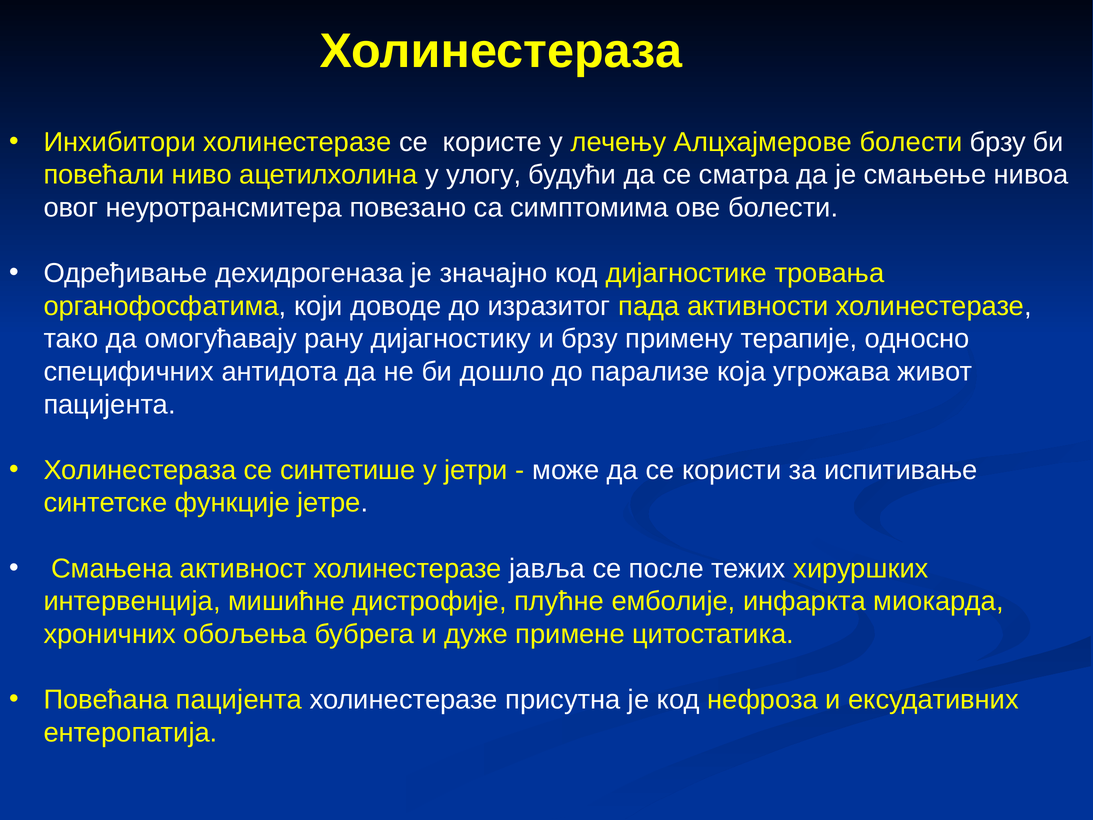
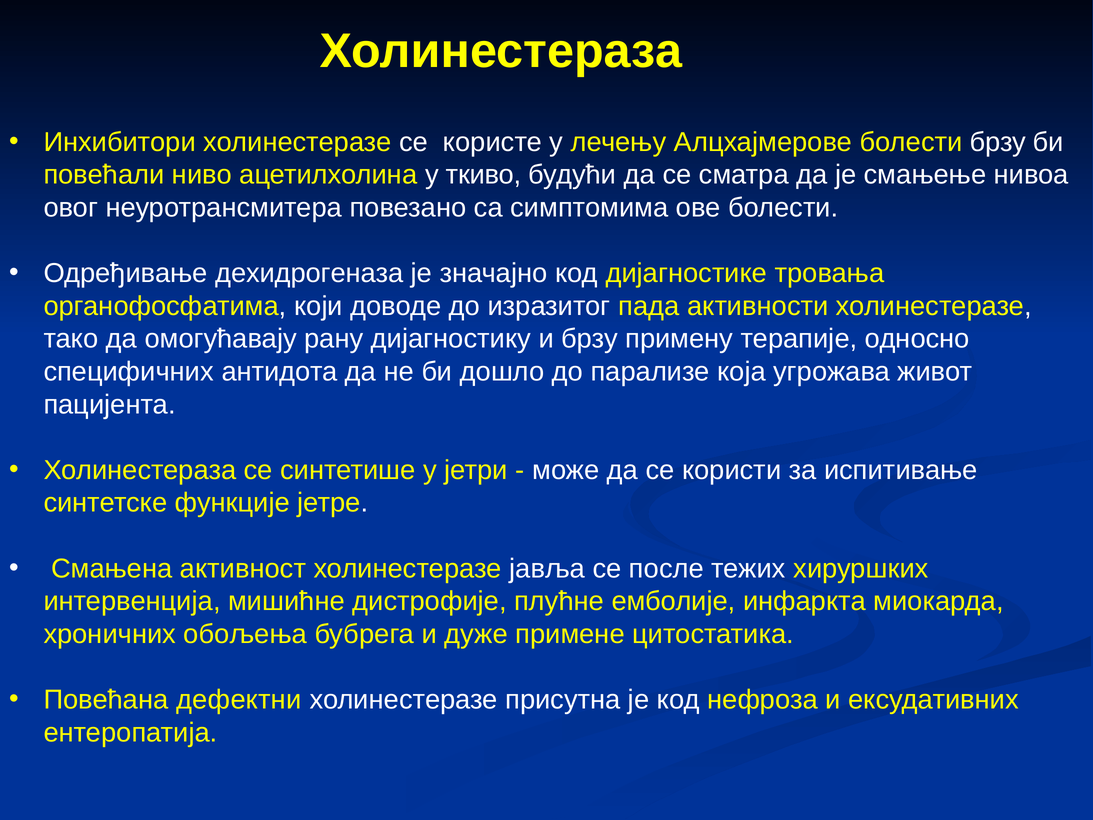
улогу: улогу -> ткиво
Повећана пацијента: пацијента -> дефектни
